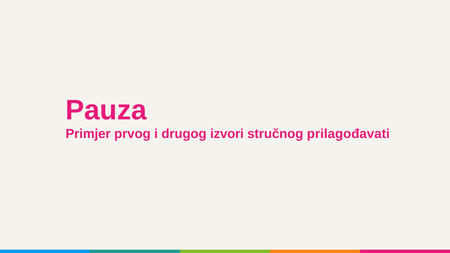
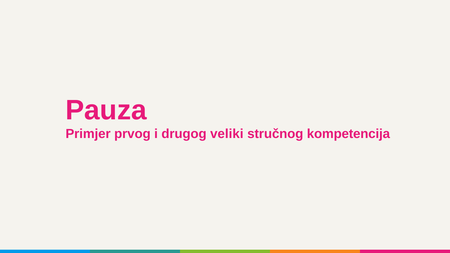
izvori: izvori -> veliki
prilagođavati: prilagođavati -> kompetencija
